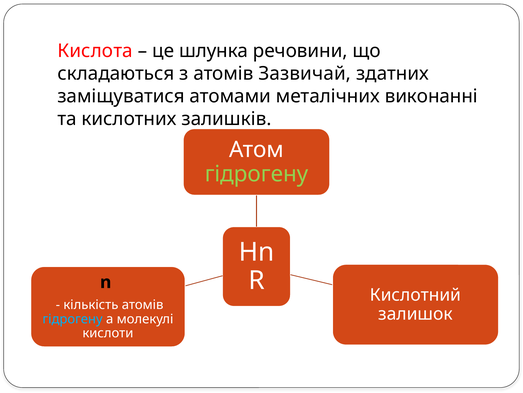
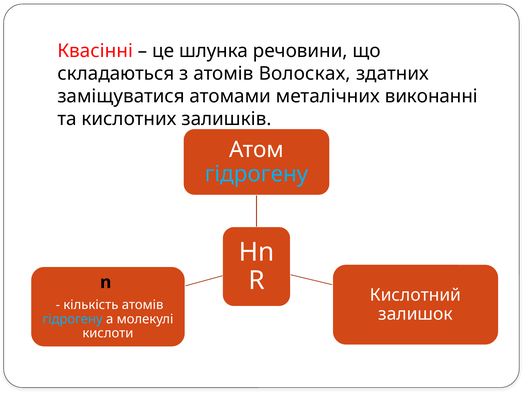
Кислота: Кислота -> Квасінні
Зазвичай: Зазвичай -> Волосках
гідрогену at (257, 174) colour: light green -> light blue
